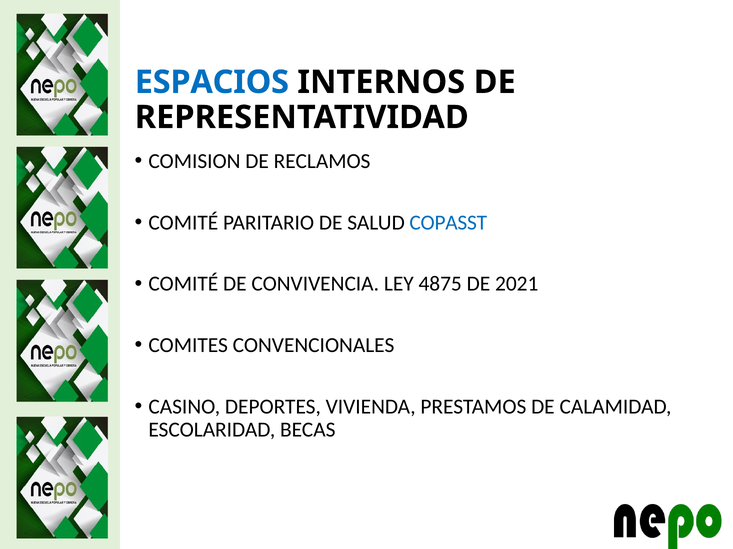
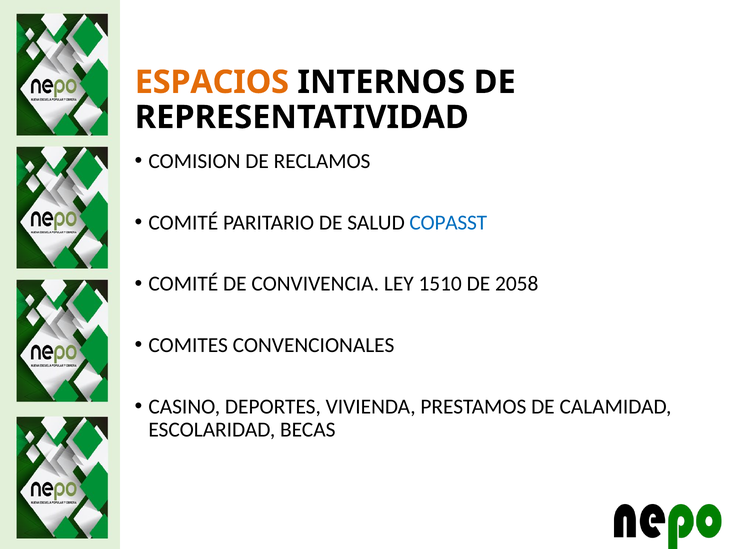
ESPACIOS colour: blue -> orange
4875: 4875 -> 1510
2021: 2021 -> 2058
